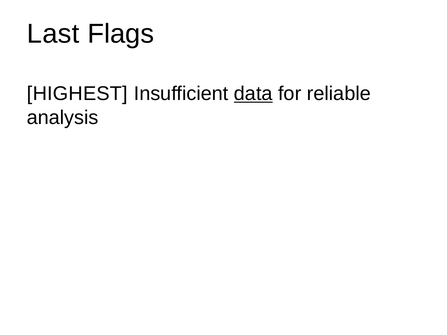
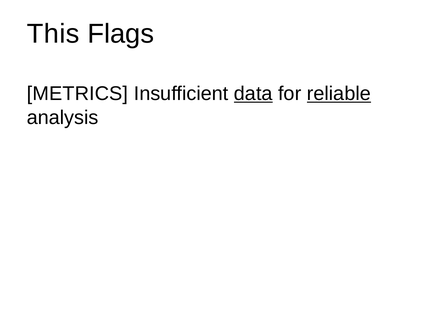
Last: Last -> This
HIGHEST: HIGHEST -> METRICS
reliable underline: none -> present
